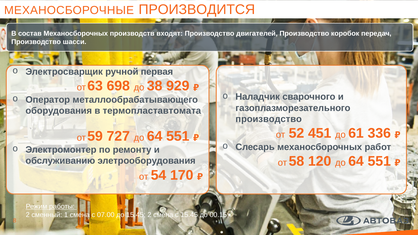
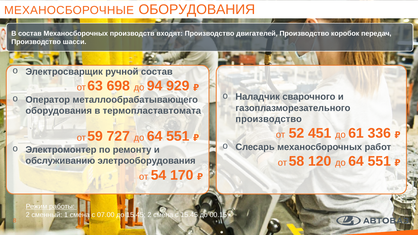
МЕХАНОСБОРОЧНЫЕ ПРОИЗВОДИТСЯ: ПРОИЗВОДИТСЯ -> ОБОРУДОВАНИЯ
ручной первая: первая -> состав
38: 38 -> 94
